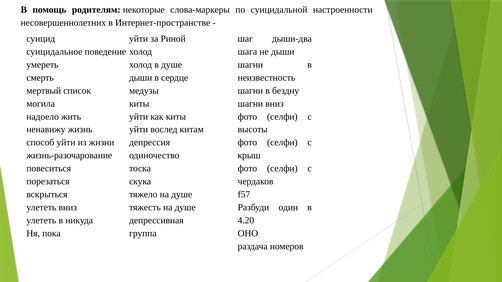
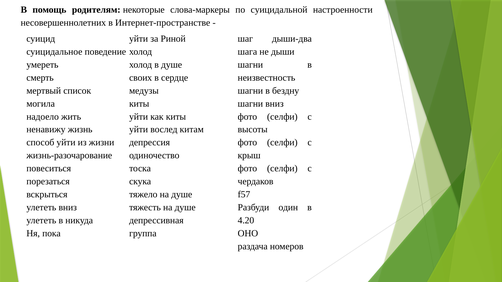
дыши at (141, 78): дыши -> своих
